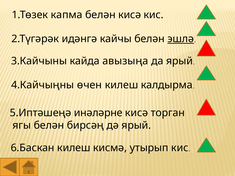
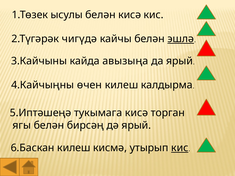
капма: капма -> ысулы
идәнгә: идәнгә -> чигүдә
инәләрне: инәләрне -> тукымага
кис at (180, 148) underline: none -> present
